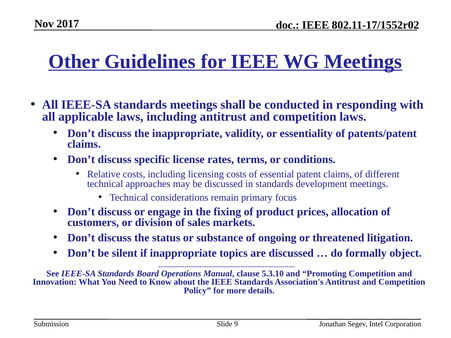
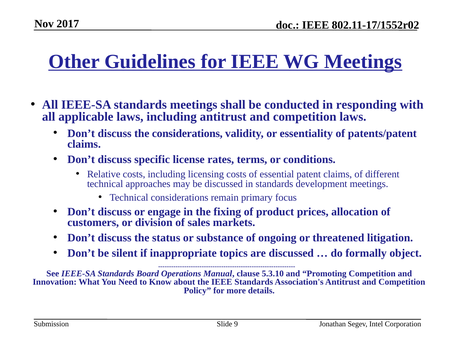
the inappropriate: inappropriate -> considerations
